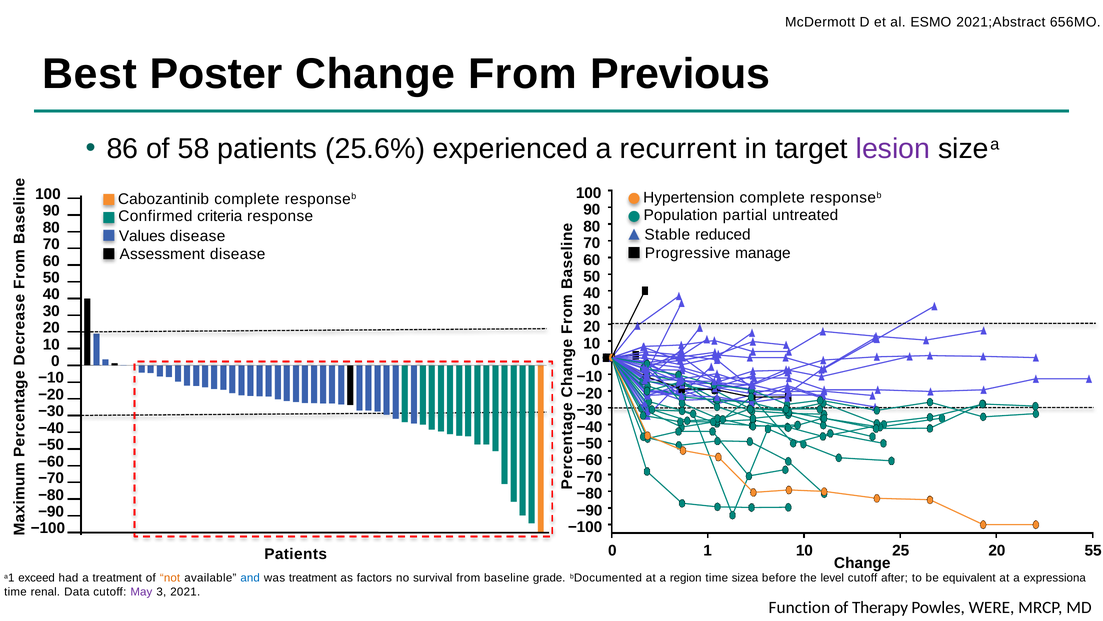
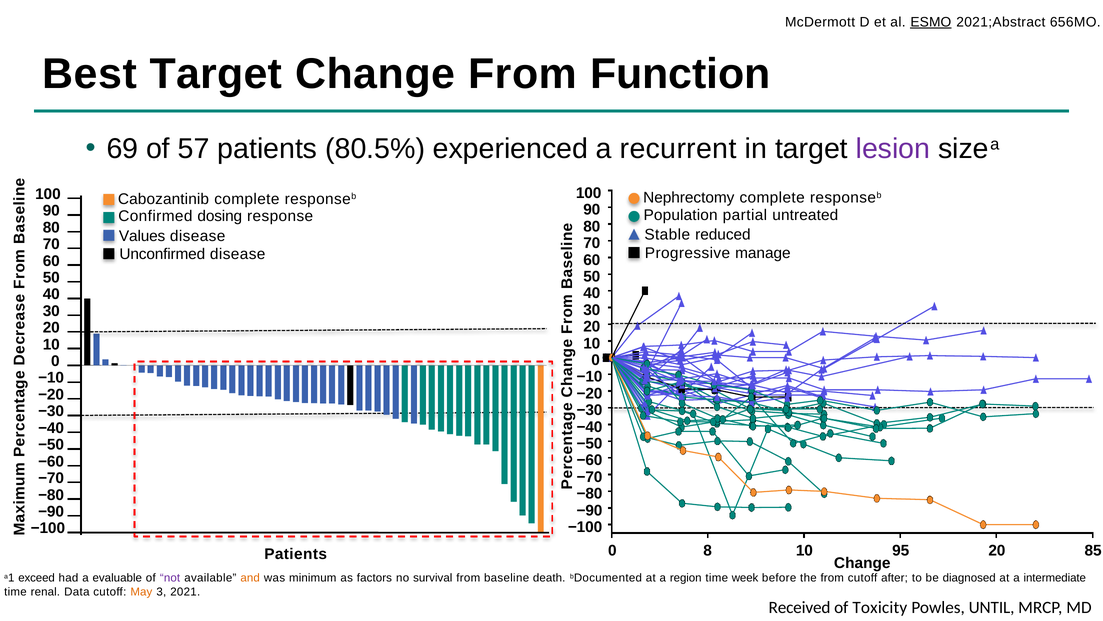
ESMO underline: none -> present
Best Poster: Poster -> Target
Previous: Previous -> Function
86: 86 -> 69
58: 58 -> 57
25.6%: 25.6% -> 80.5%
Hypertension: Hypertension -> Nephrectomy
criteria: criteria -> dosing
Assessment: Assessment -> Unconfirmed
1: 1 -> 8
25: 25 -> 95
55: 55 -> 85
a treatment: treatment -> evaluable
not colour: orange -> purple
and colour: blue -> orange
was treatment: treatment -> minimum
grade: grade -> death
time sizea: sizea -> week
the level: level -> from
equivalent: equivalent -> diagnosed
expressiona: expressiona -> intermediate
May colour: purple -> orange
Function: Function -> Received
Therapy: Therapy -> Toxicity
WERE: WERE -> UNTIL
